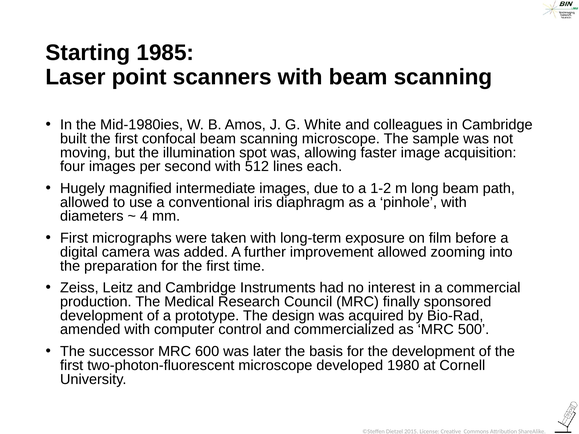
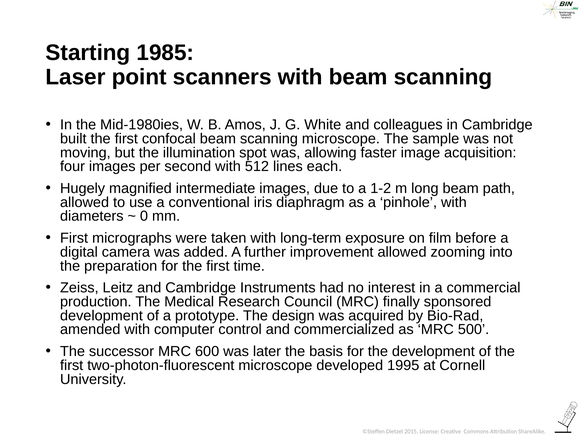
4: 4 -> 0
1980: 1980 -> 1995
